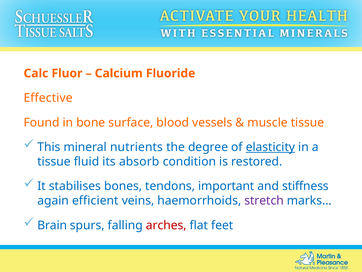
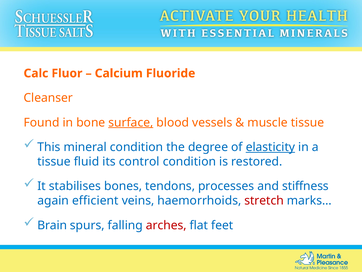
Effective: Effective -> Cleanser
surface underline: none -> present
mineral nutrients: nutrients -> condition
absorb: absorb -> control
important: important -> processes
stretch colour: purple -> red
